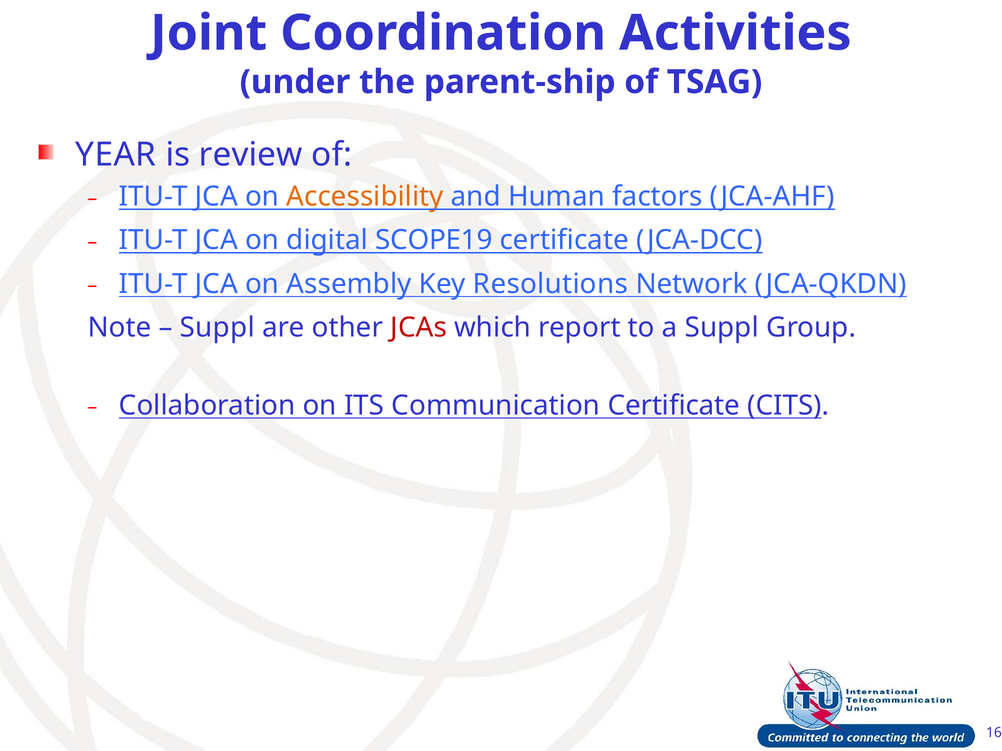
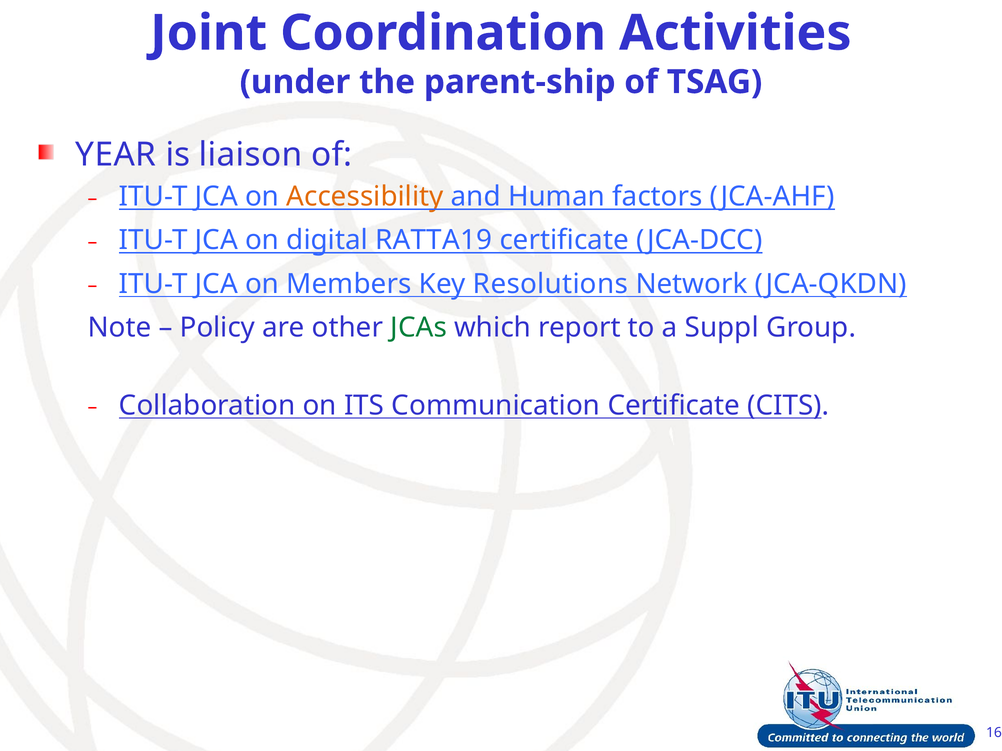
review: review -> liaison
SCOPE19: SCOPE19 -> RATTA19
Assembly: Assembly -> Members
Suppl at (217, 328): Suppl -> Policy
JCAs colour: red -> green
